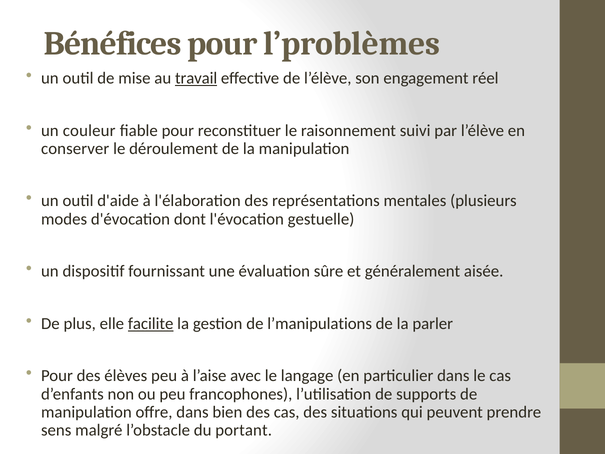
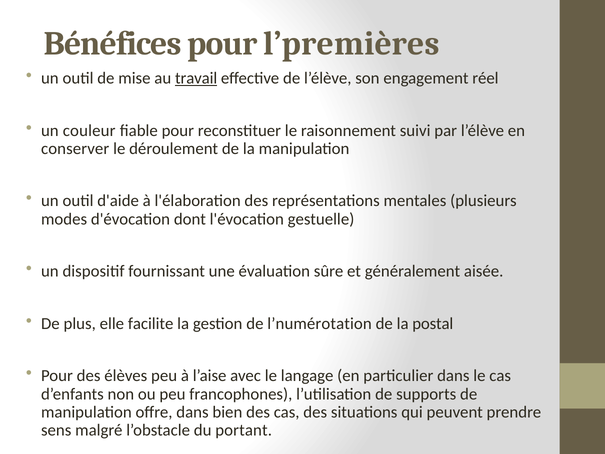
l’problèmes: l’problèmes -> l’premières
facilite underline: present -> none
l’manipulations: l’manipulations -> l’numérotation
parler: parler -> postal
